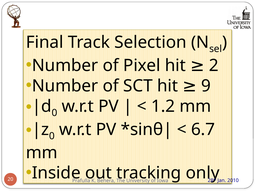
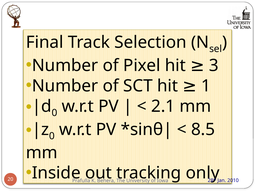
2: 2 -> 3
9: 9 -> 1
1.2: 1.2 -> 2.1
6.7: 6.7 -> 8.5
